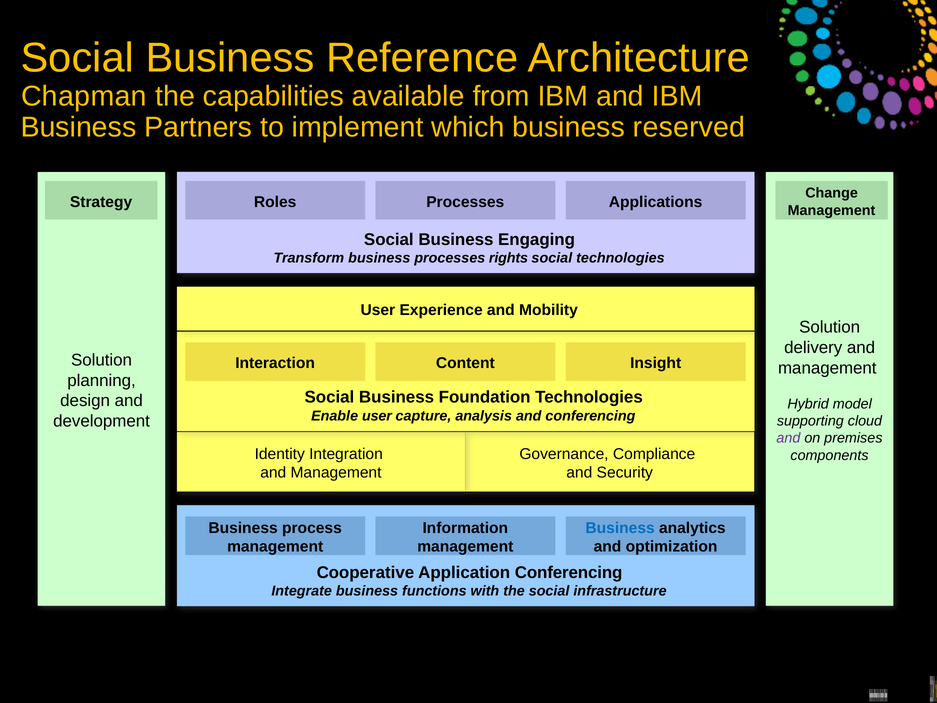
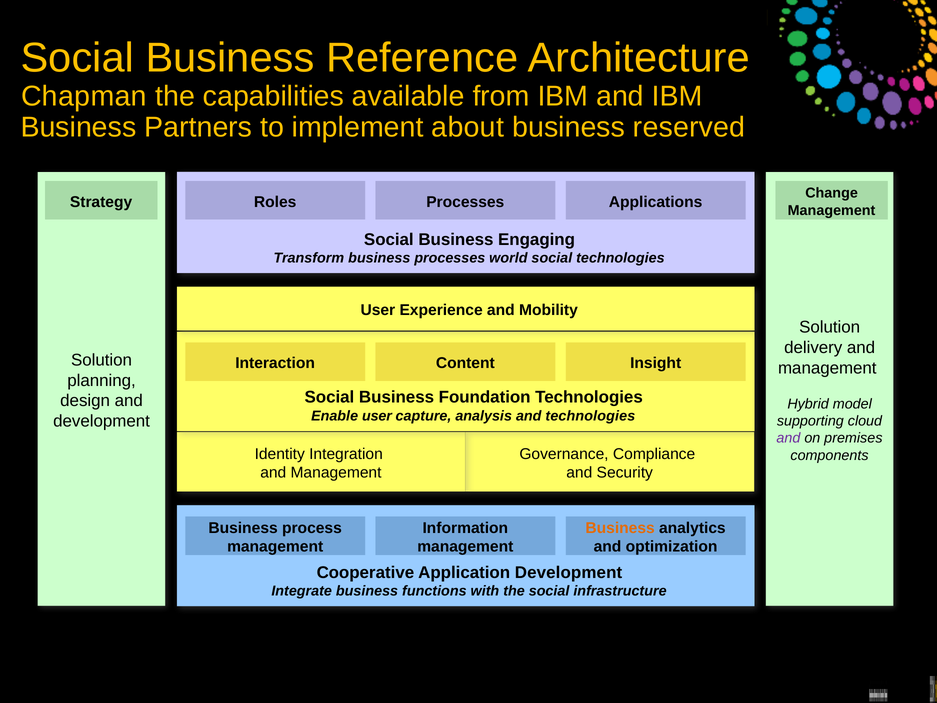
which: which -> about
rights: rights -> world
and conferencing: conferencing -> technologies
Business at (620, 528) colour: blue -> orange
Application Conferencing: Conferencing -> Development
